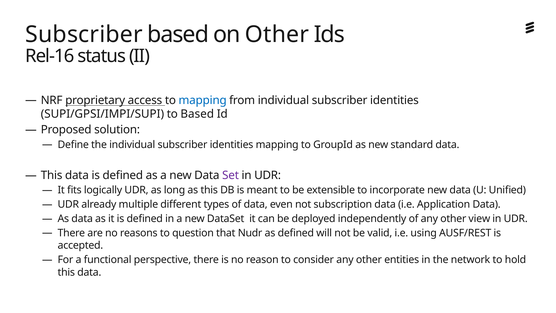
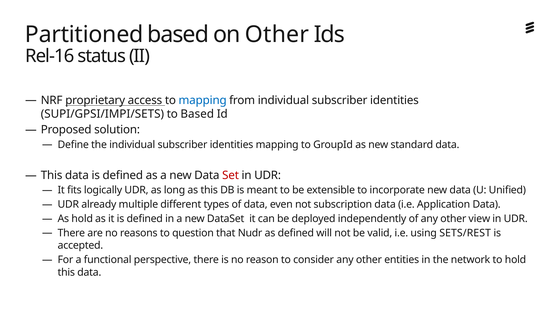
Subscriber at (84, 35): Subscriber -> Partitioned
SUPI/GPSI/IMPI/SUPI: SUPI/GPSI/IMPI/SUPI -> SUPI/GPSI/IMPI/SETS
Set colour: purple -> red
As data: data -> hold
AUSF/REST: AUSF/REST -> SETS/REST
